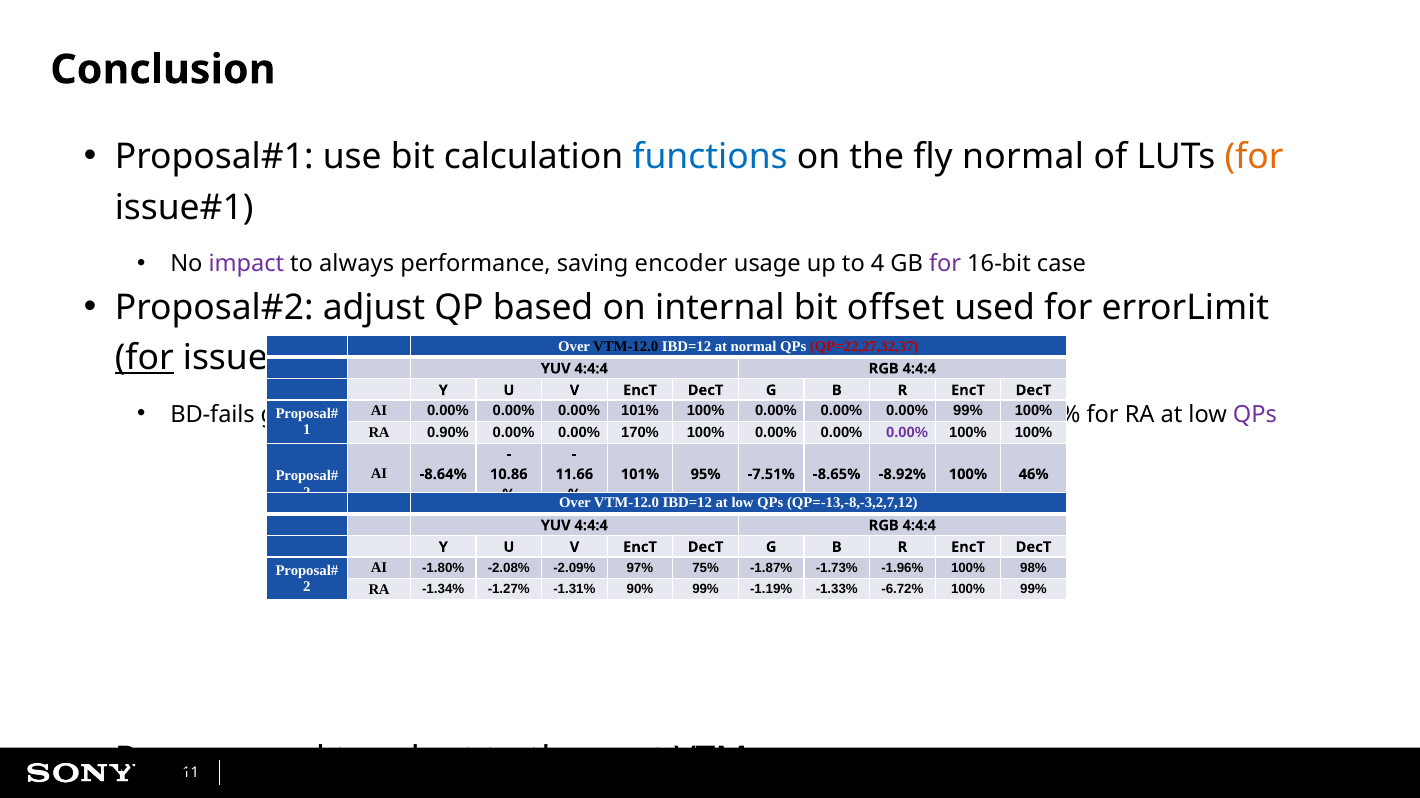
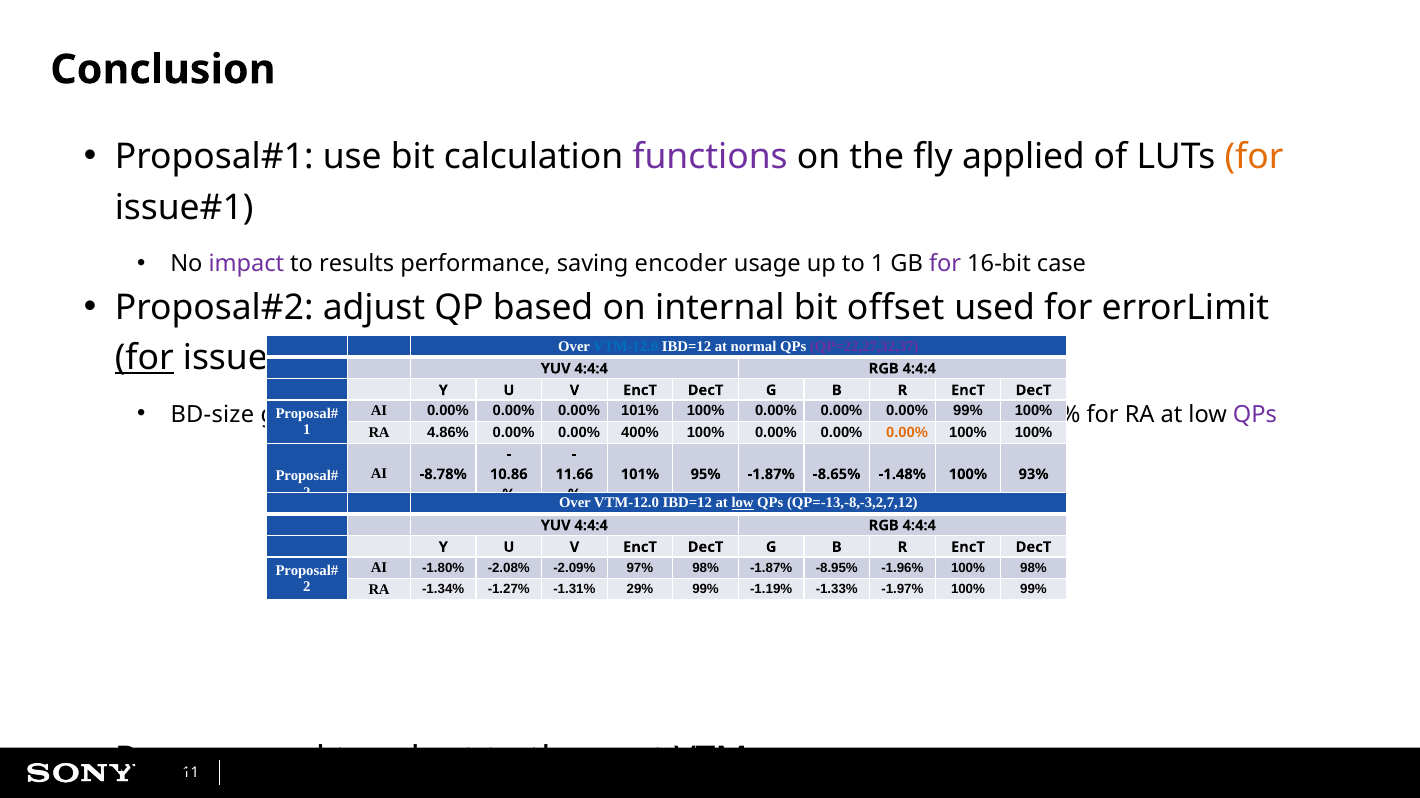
functions colour: blue -> purple
fly normal: normal -> applied
always: always -> results
to 4: 4 -> 1
VTM-12.0 at (626, 346) colour: black -> blue
QP=22,27,32,37 colour: red -> purple
BD-fails: BD-fails -> BD-size
0.90%: 0.90% -> 4.86%
170%: 170% -> 400%
0.00% at (907, 433) colour: purple -> orange
-8.64%: -8.64% -> -8.78%
95% -7.51%: -7.51% -> -1.87%
-8.92%: -8.92% -> -1.48%
46%: 46% -> 93%
low at (743, 503) underline: none -> present
97% 75%: 75% -> 98%
-1.73%: -1.73% -> -8.95%
90%: 90% -> 29%
-6.72%: -6.72% -> -1.97%
